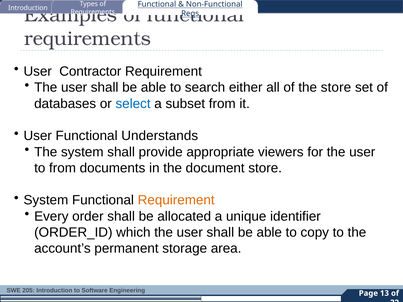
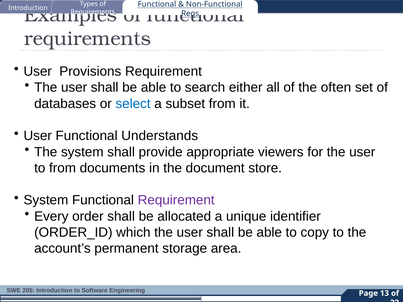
Contractor: Contractor -> Provisions
the store: store -> often
Requirement at (176, 200) colour: orange -> purple
